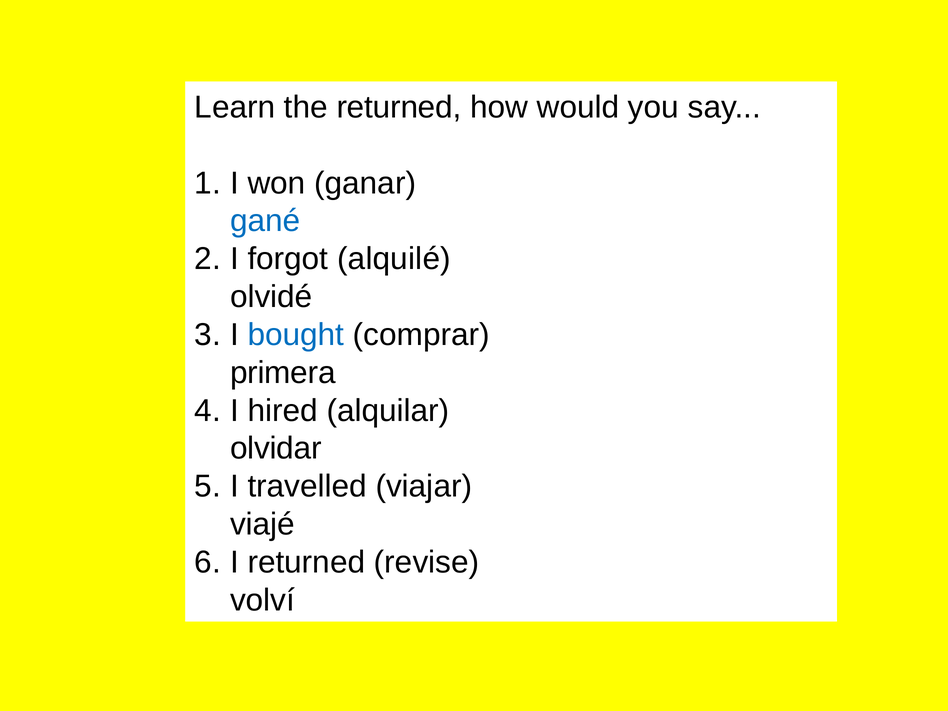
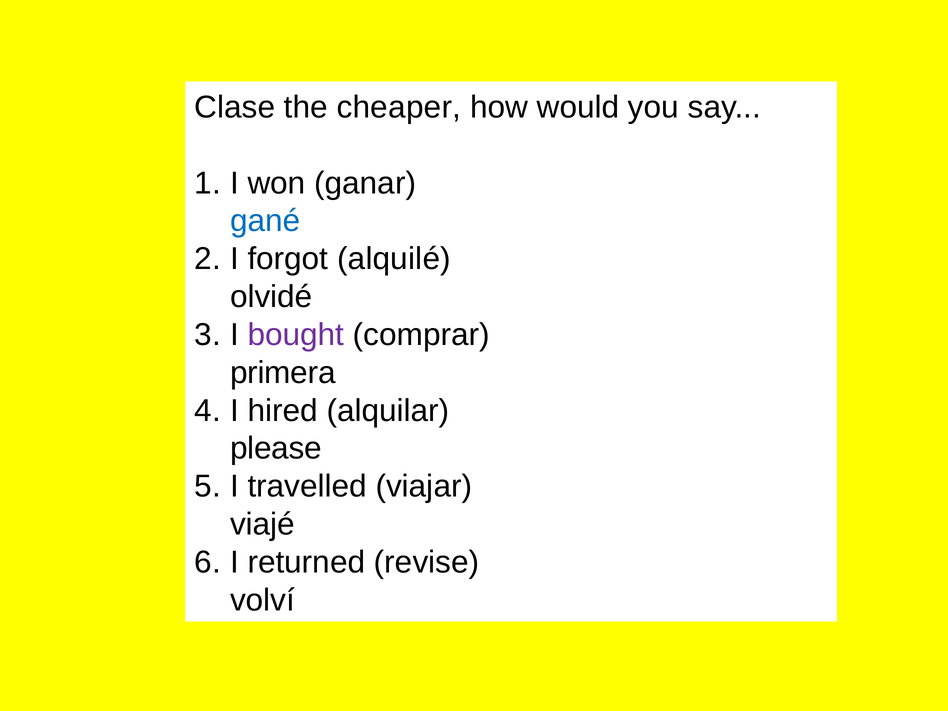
Learn: Learn -> Clase
the returned: returned -> cheaper
bought colour: blue -> purple
olvidar: olvidar -> please
